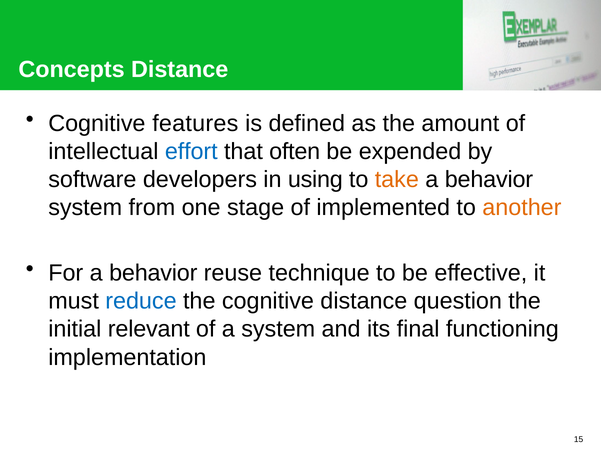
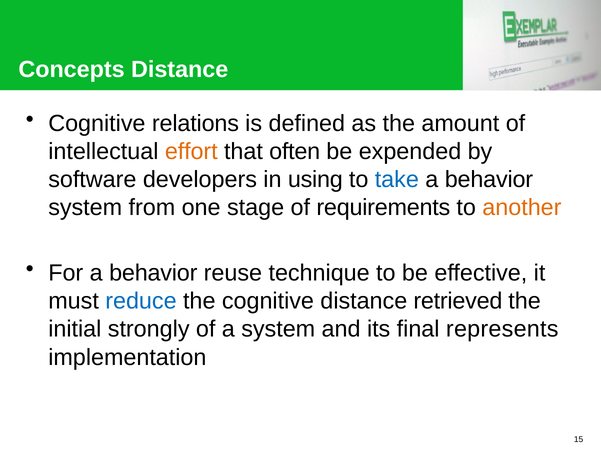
features: features -> relations
effort colour: blue -> orange
take colour: orange -> blue
implemented: implemented -> requirements
question: question -> retrieved
relevant: relevant -> strongly
functioning: functioning -> represents
